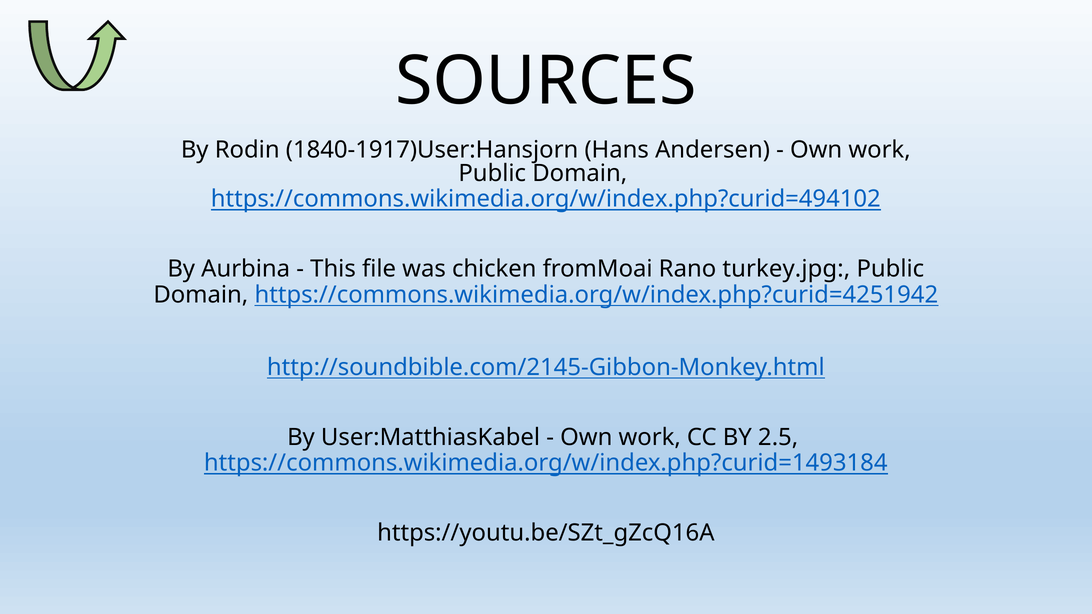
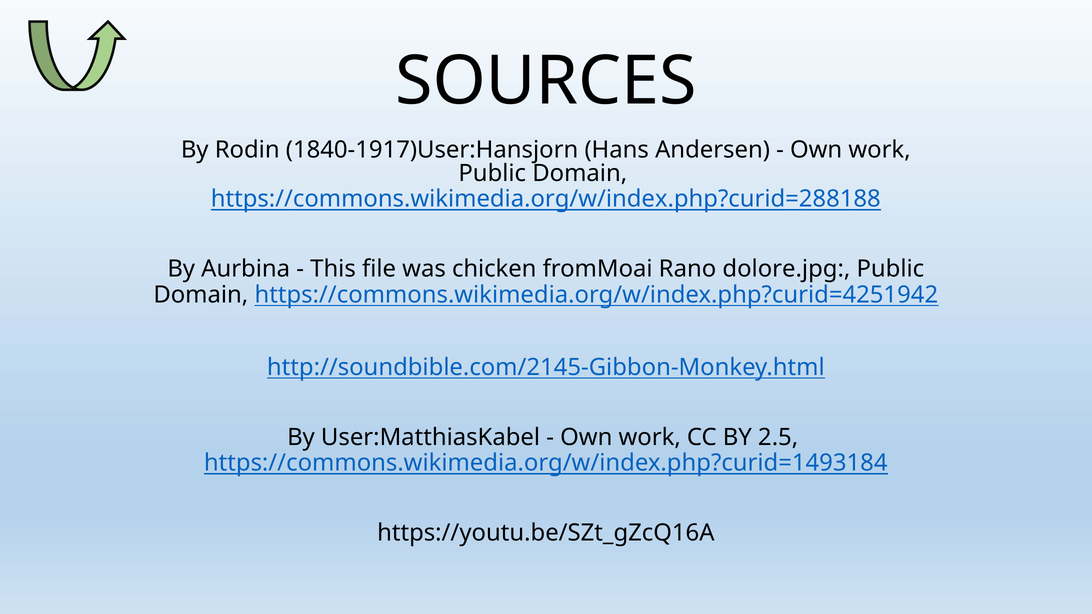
https://commons.wikimedia.org/w/index.php?curid=494102: https://commons.wikimedia.org/w/index.php?curid=494102 -> https://commons.wikimedia.org/w/index.php?curid=288188
turkey.jpg: turkey.jpg -> dolore.jpg
